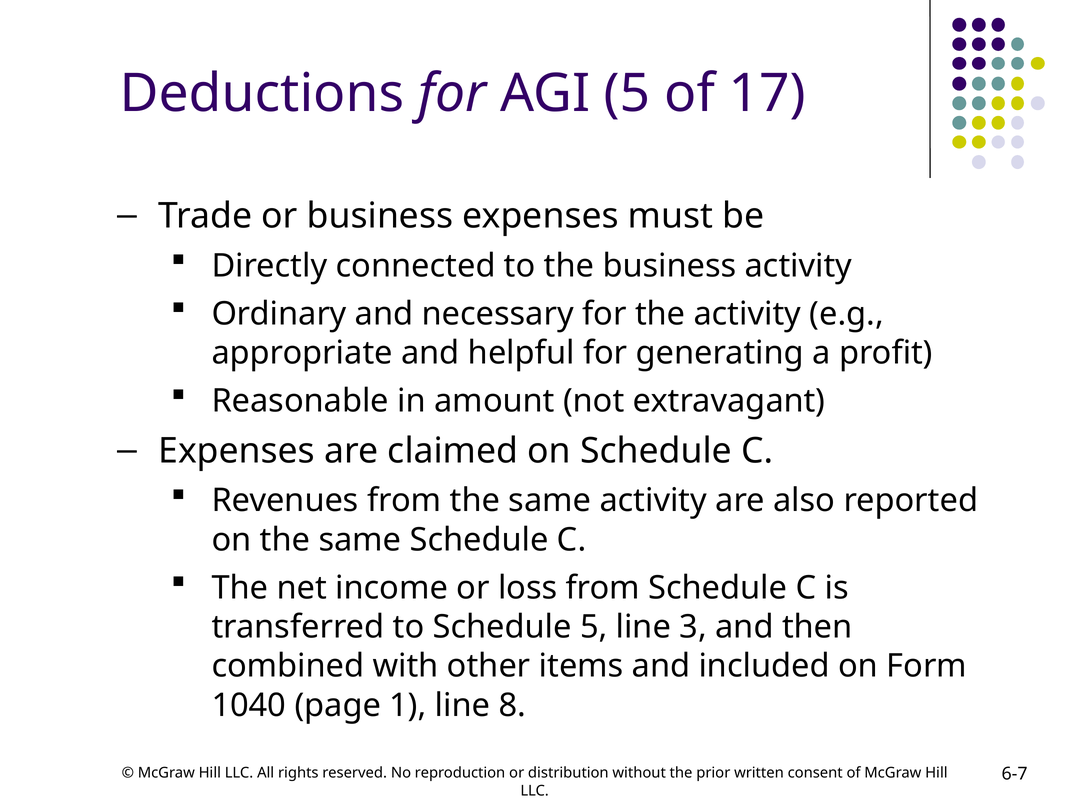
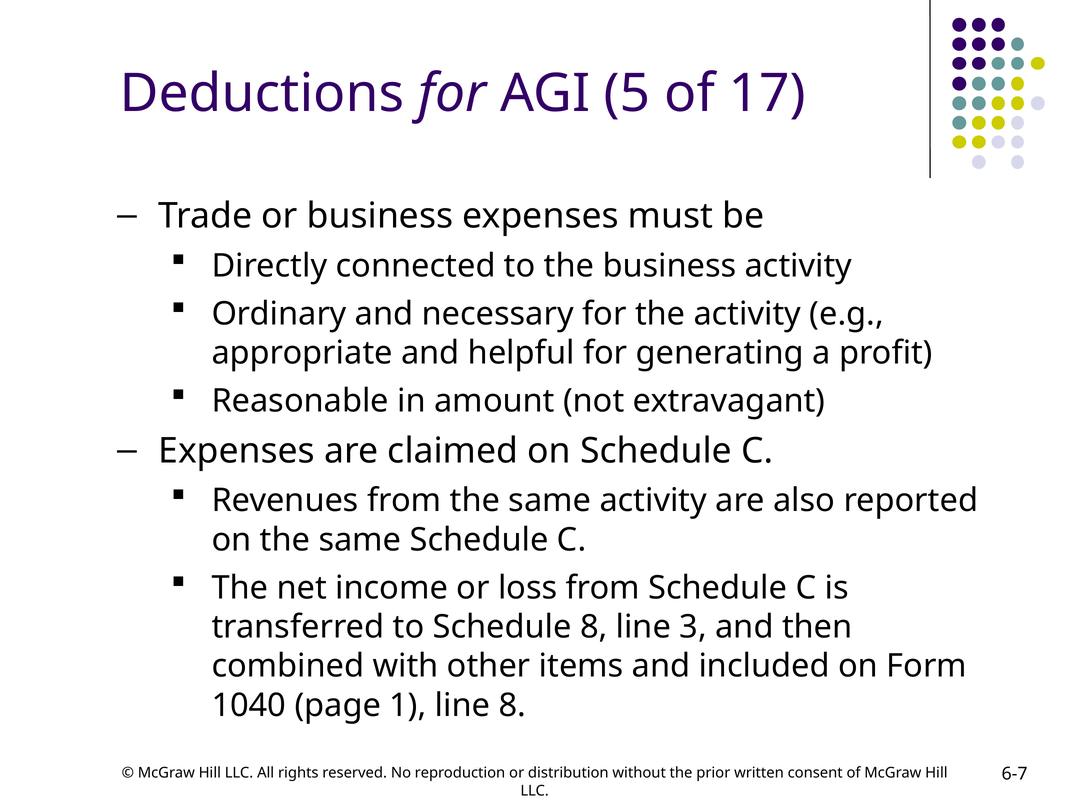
Schedule 5: 5 -> 8
